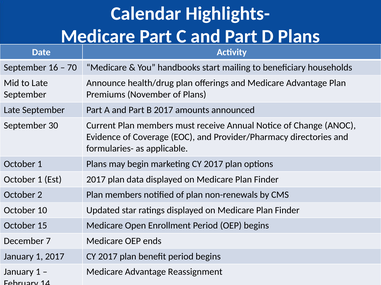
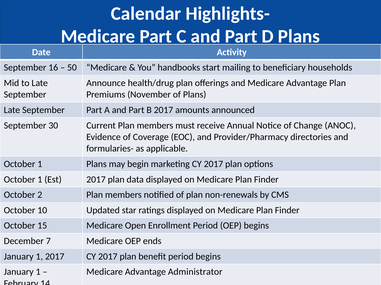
70: 70 -> 50
Reassignment: Reassignment -> Administrator
